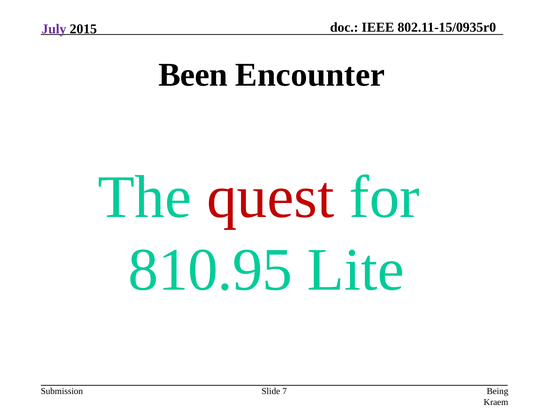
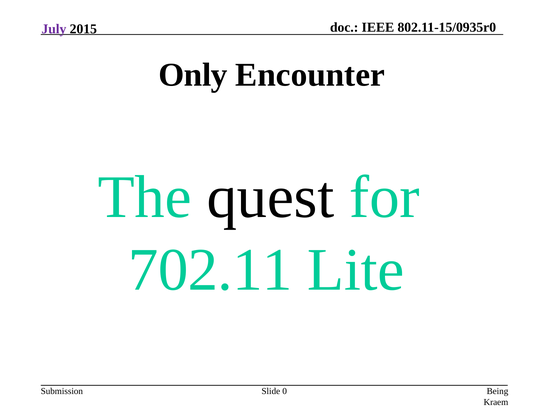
Been: Been -> Only
quest colour: red -> black
810.95: 810.95 -> 702.11
7: 7 -> 0
